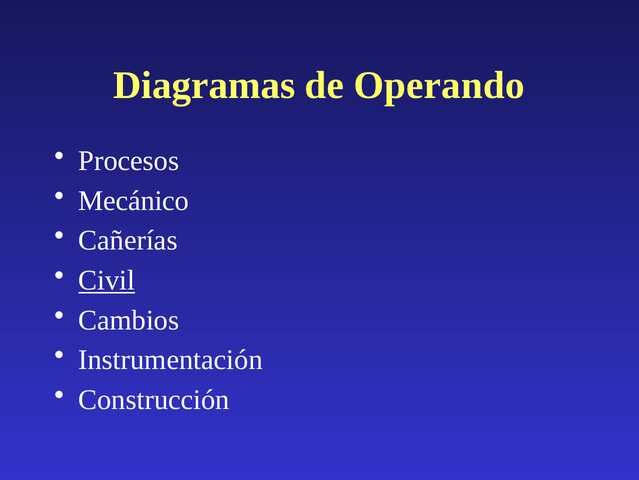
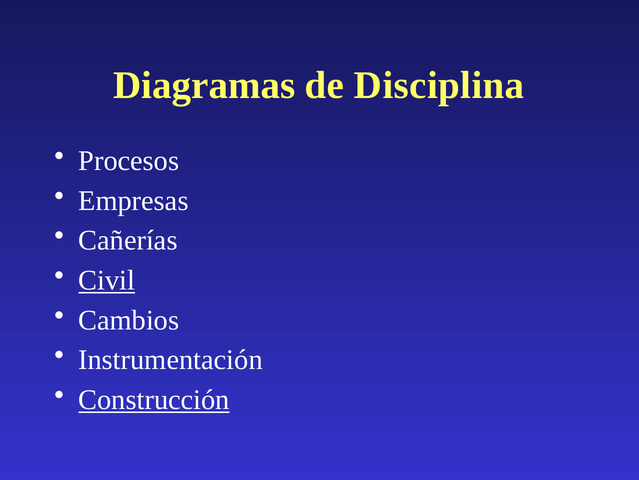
Operando: Operando -> Disciplina
Mecánico: Mecánico -> Empresas
Construcción underline: none -> present
